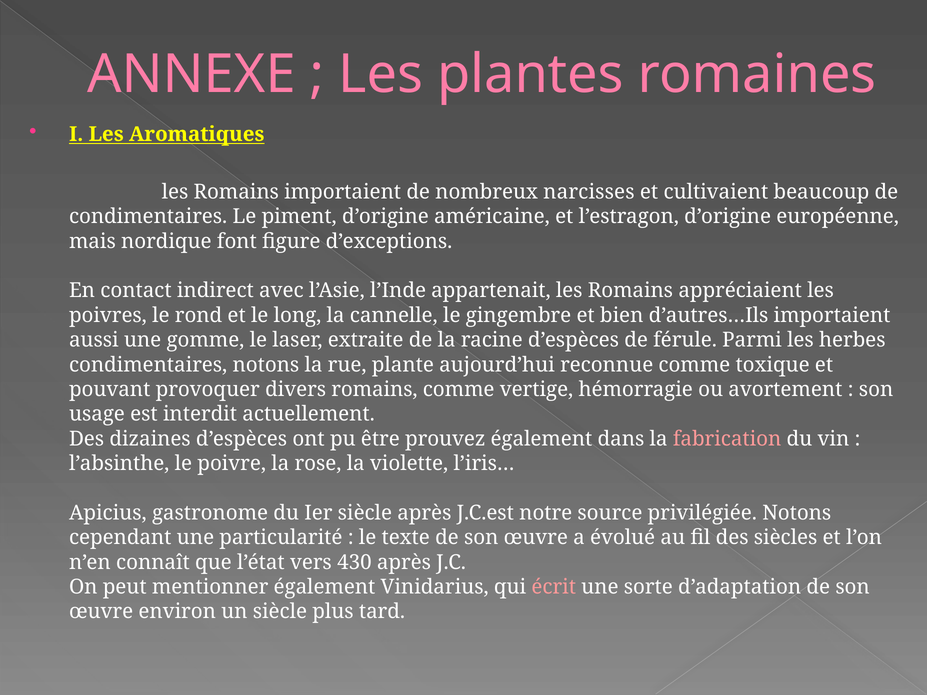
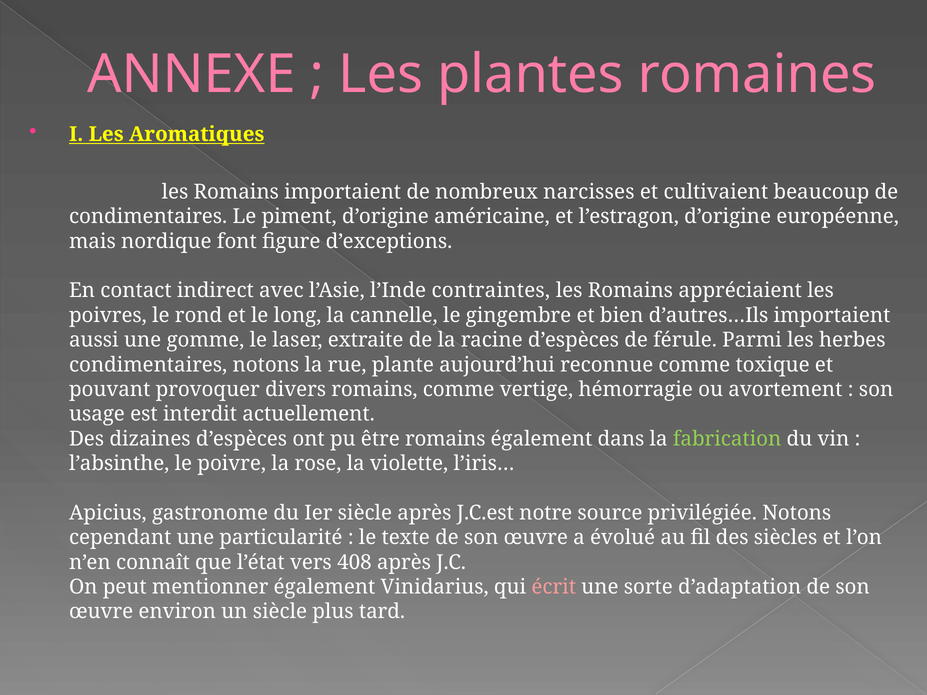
appartenait: appartenait -> contraintes
être prouvez: prouvez -> romains
fabrication colour: pink -> light green
430: 430 -> 408
